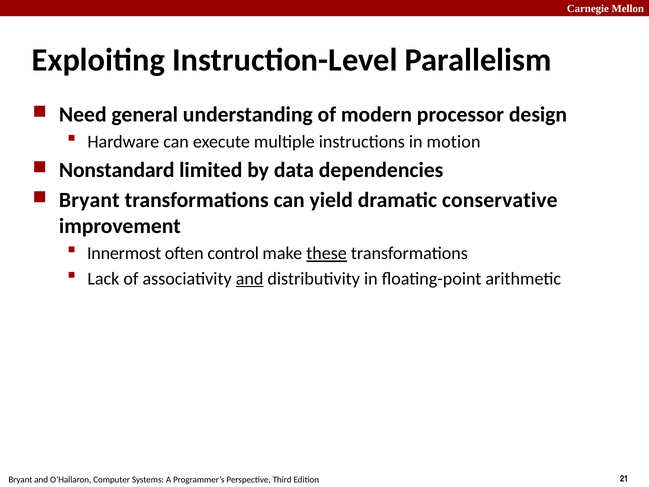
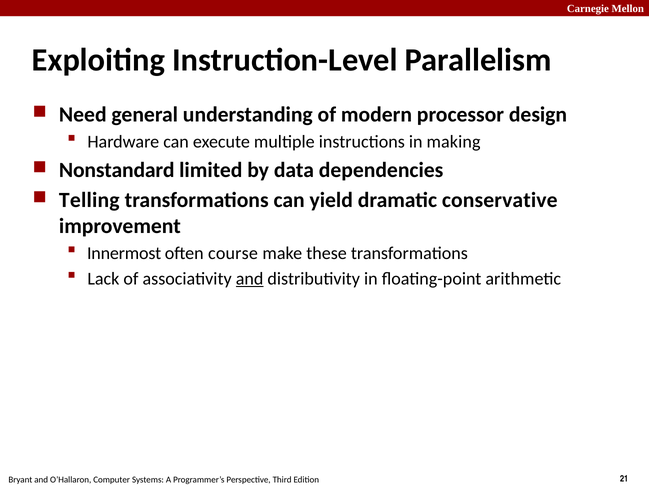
motion: motion -> making
Bryant at (89, 200): Bryant -> Telling
control: control -> course
these underline: present -> none
